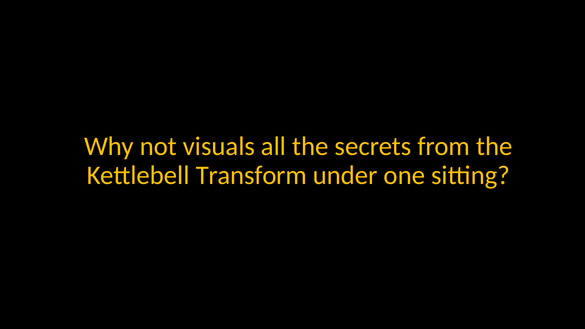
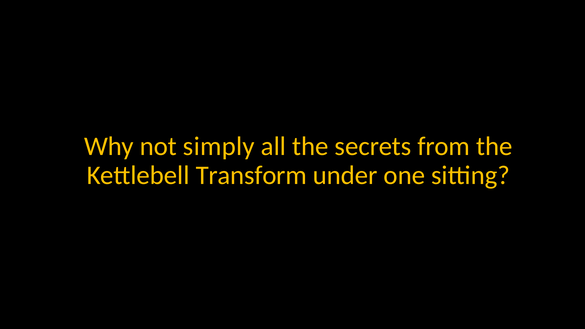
visuals: visuals -> simply
